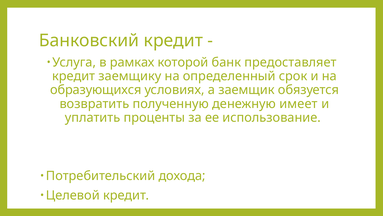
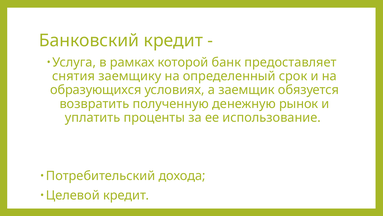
кредит at (74, 76): кредит -> снятия
имеет: имеет -> рынок
